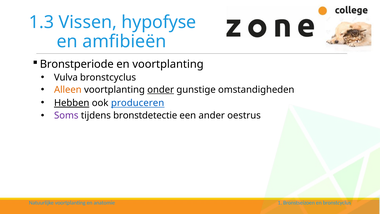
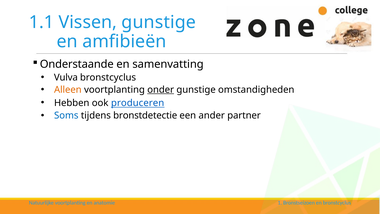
1.3: 1.3 -> 1.1
Vissen hypofyse: hypofyse -> gunstige
Bronstperiode: Bronstperiode -> Onderstaande
en voortplanting: voortplanting -> samenvatting
Hebben underline: present -> none
Soms colour: purple -> blue
oestrus: oestrus -> partner
